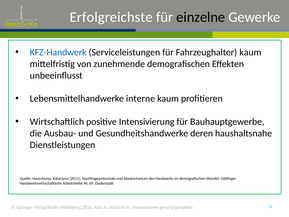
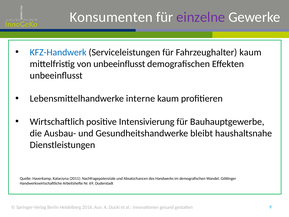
Erfolgreichste: Erfolgreichste -> Konsumenten
einzelne colour: black -> purple
von zunehmende: zunehmende -> unbeeinflusst
deren: deren -> bleibt
